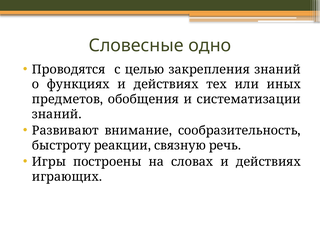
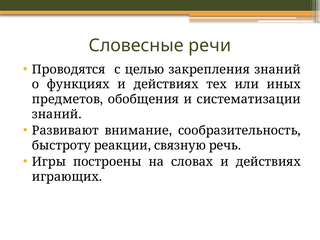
одно: одно -> речи
